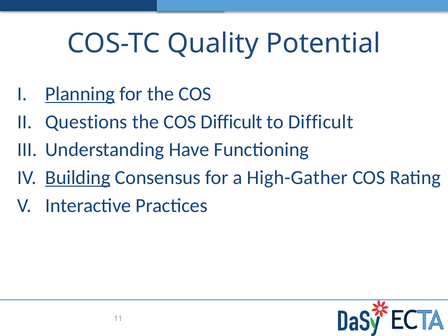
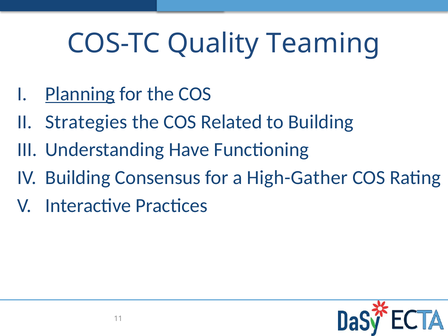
Potential: Potential -> Teaming
Questions: Questions -> Strategies
COS Difficult: Difficult -> Related
to Difficult: Difficult -> Building
Building at (78, 178) underline: present -> none
